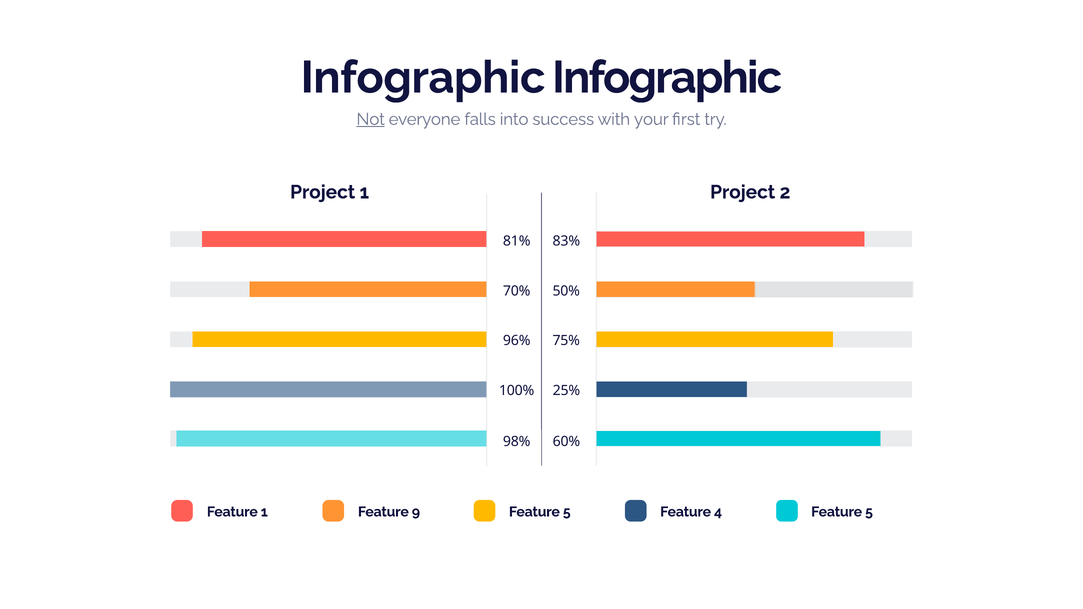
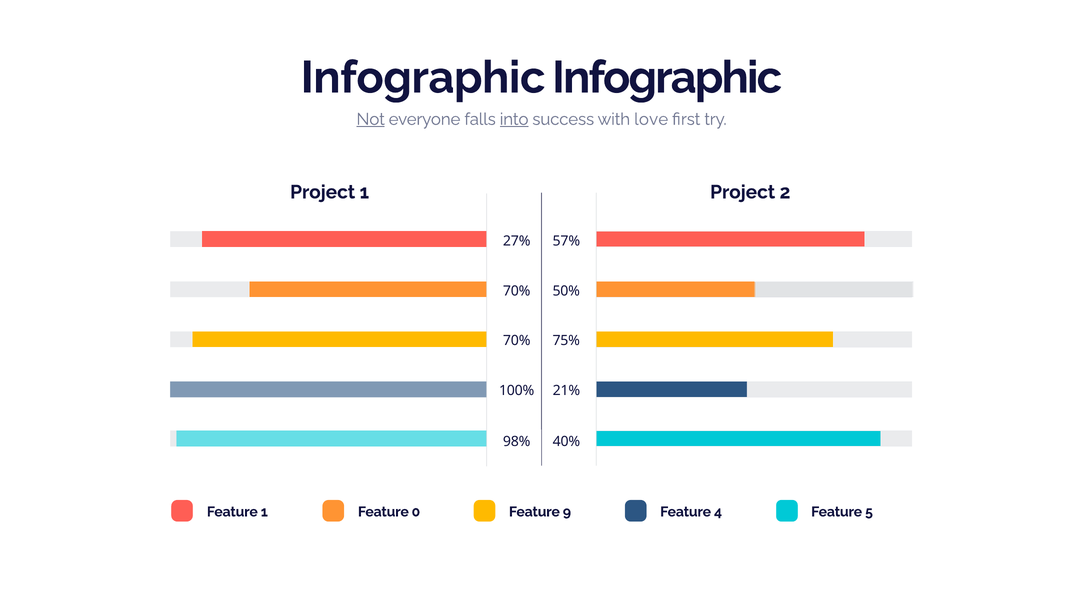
into underline: none -> present
your: your -> love
81%: 81% -> 27%
83%: 83% -> 57%
96% at (517, 341): 96% -> 70%
25%: 25% -> 21%
60%: 60% -> 40%
9: 9 -> 0
5 at (567, 512): 5 -> 9
